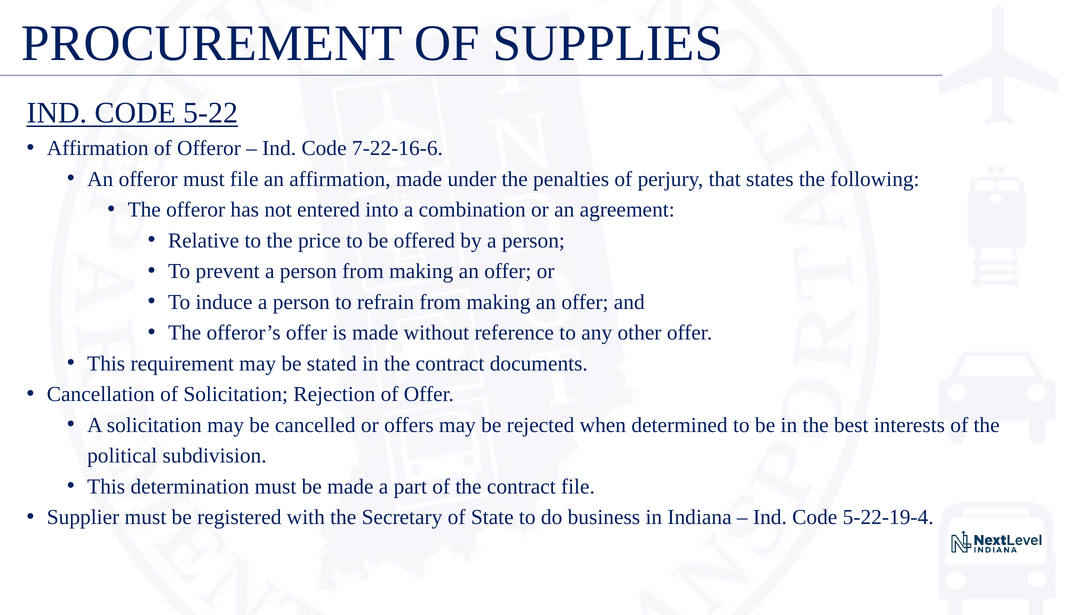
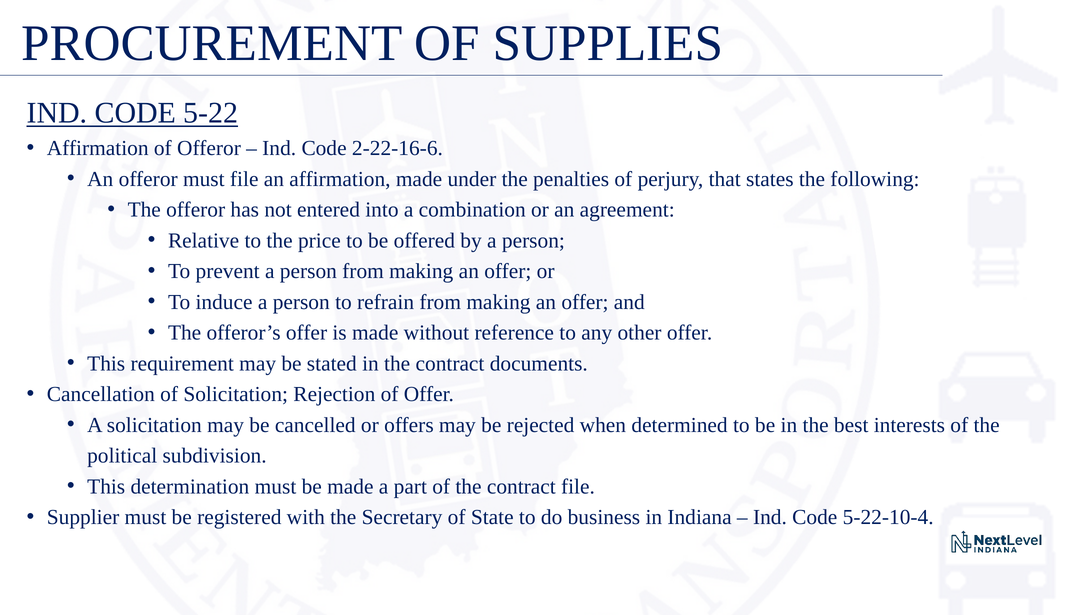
7-22-16-6: 7-22-16-6 -> 2-22-16-6
5-22-19-4: 5-22-19-4 -> 5-22-10-4
